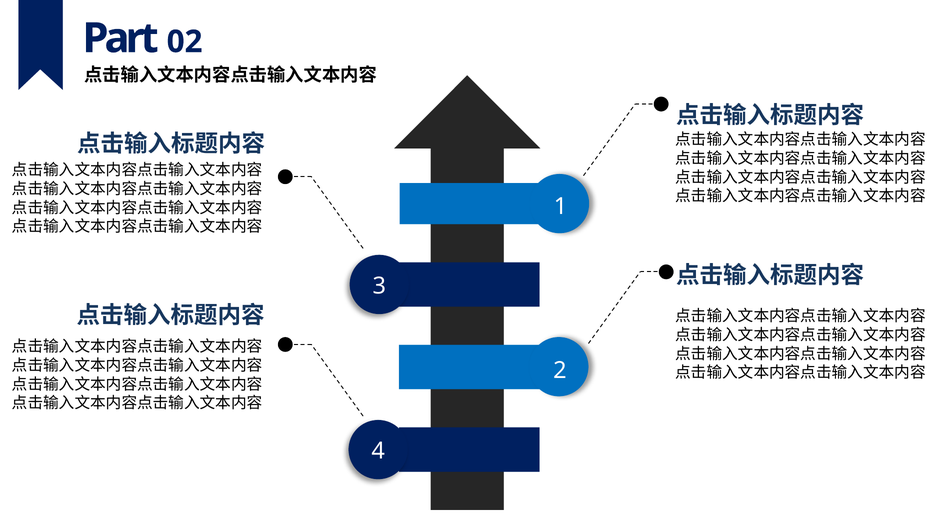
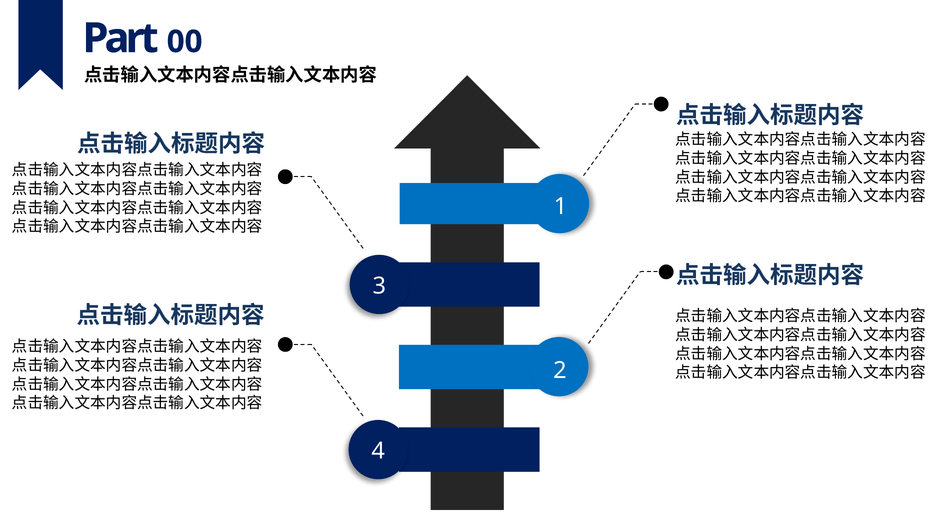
02: 02 -> 00
